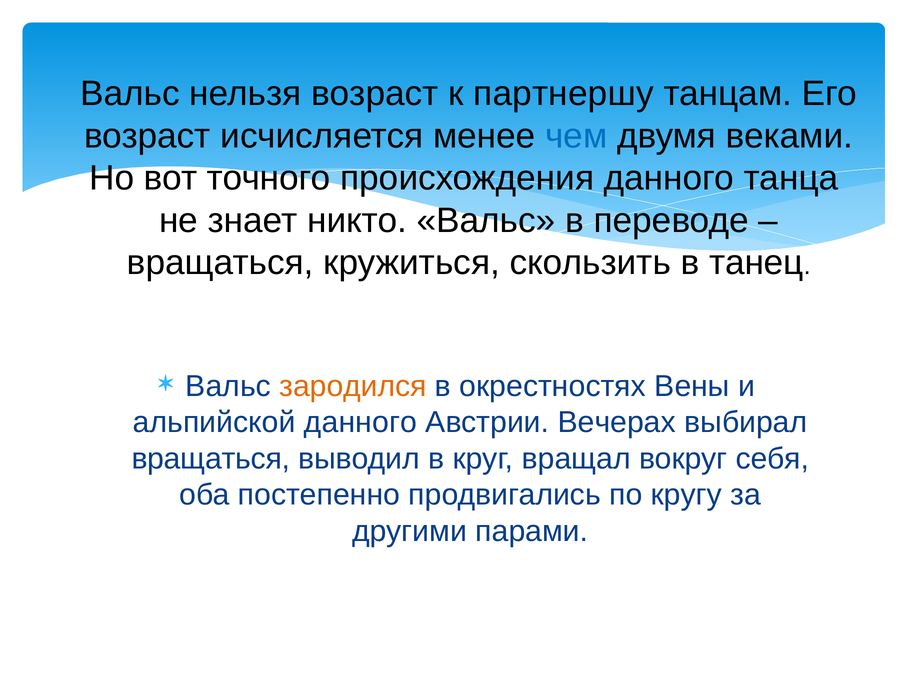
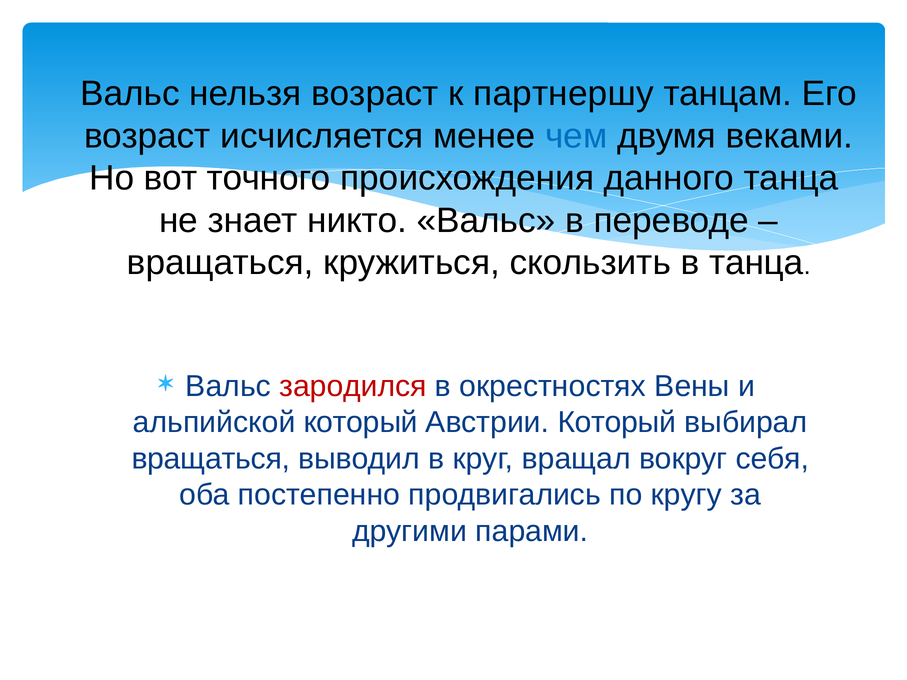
в танец: танец -> танца
зародился colour: orange -> red
альпийской данного: данного -> который
Австрии Вечерах: Вечерах -> Который
